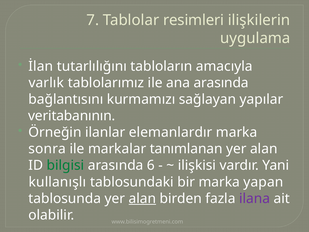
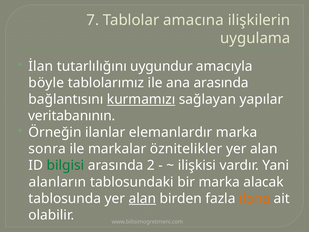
resimleri: resimleri -> amacına
tabloların: tabloların -> uygundur
varlık: varlık -> böyle
kurmamızı underline: none -> present
tanımlanan: tanımlanan -> öznitelikler
6: 6 -> 2
kullanışlı: kullanışlı -> alanların
yapan: yapan -> alacak
ilana colour: purple -> orange
